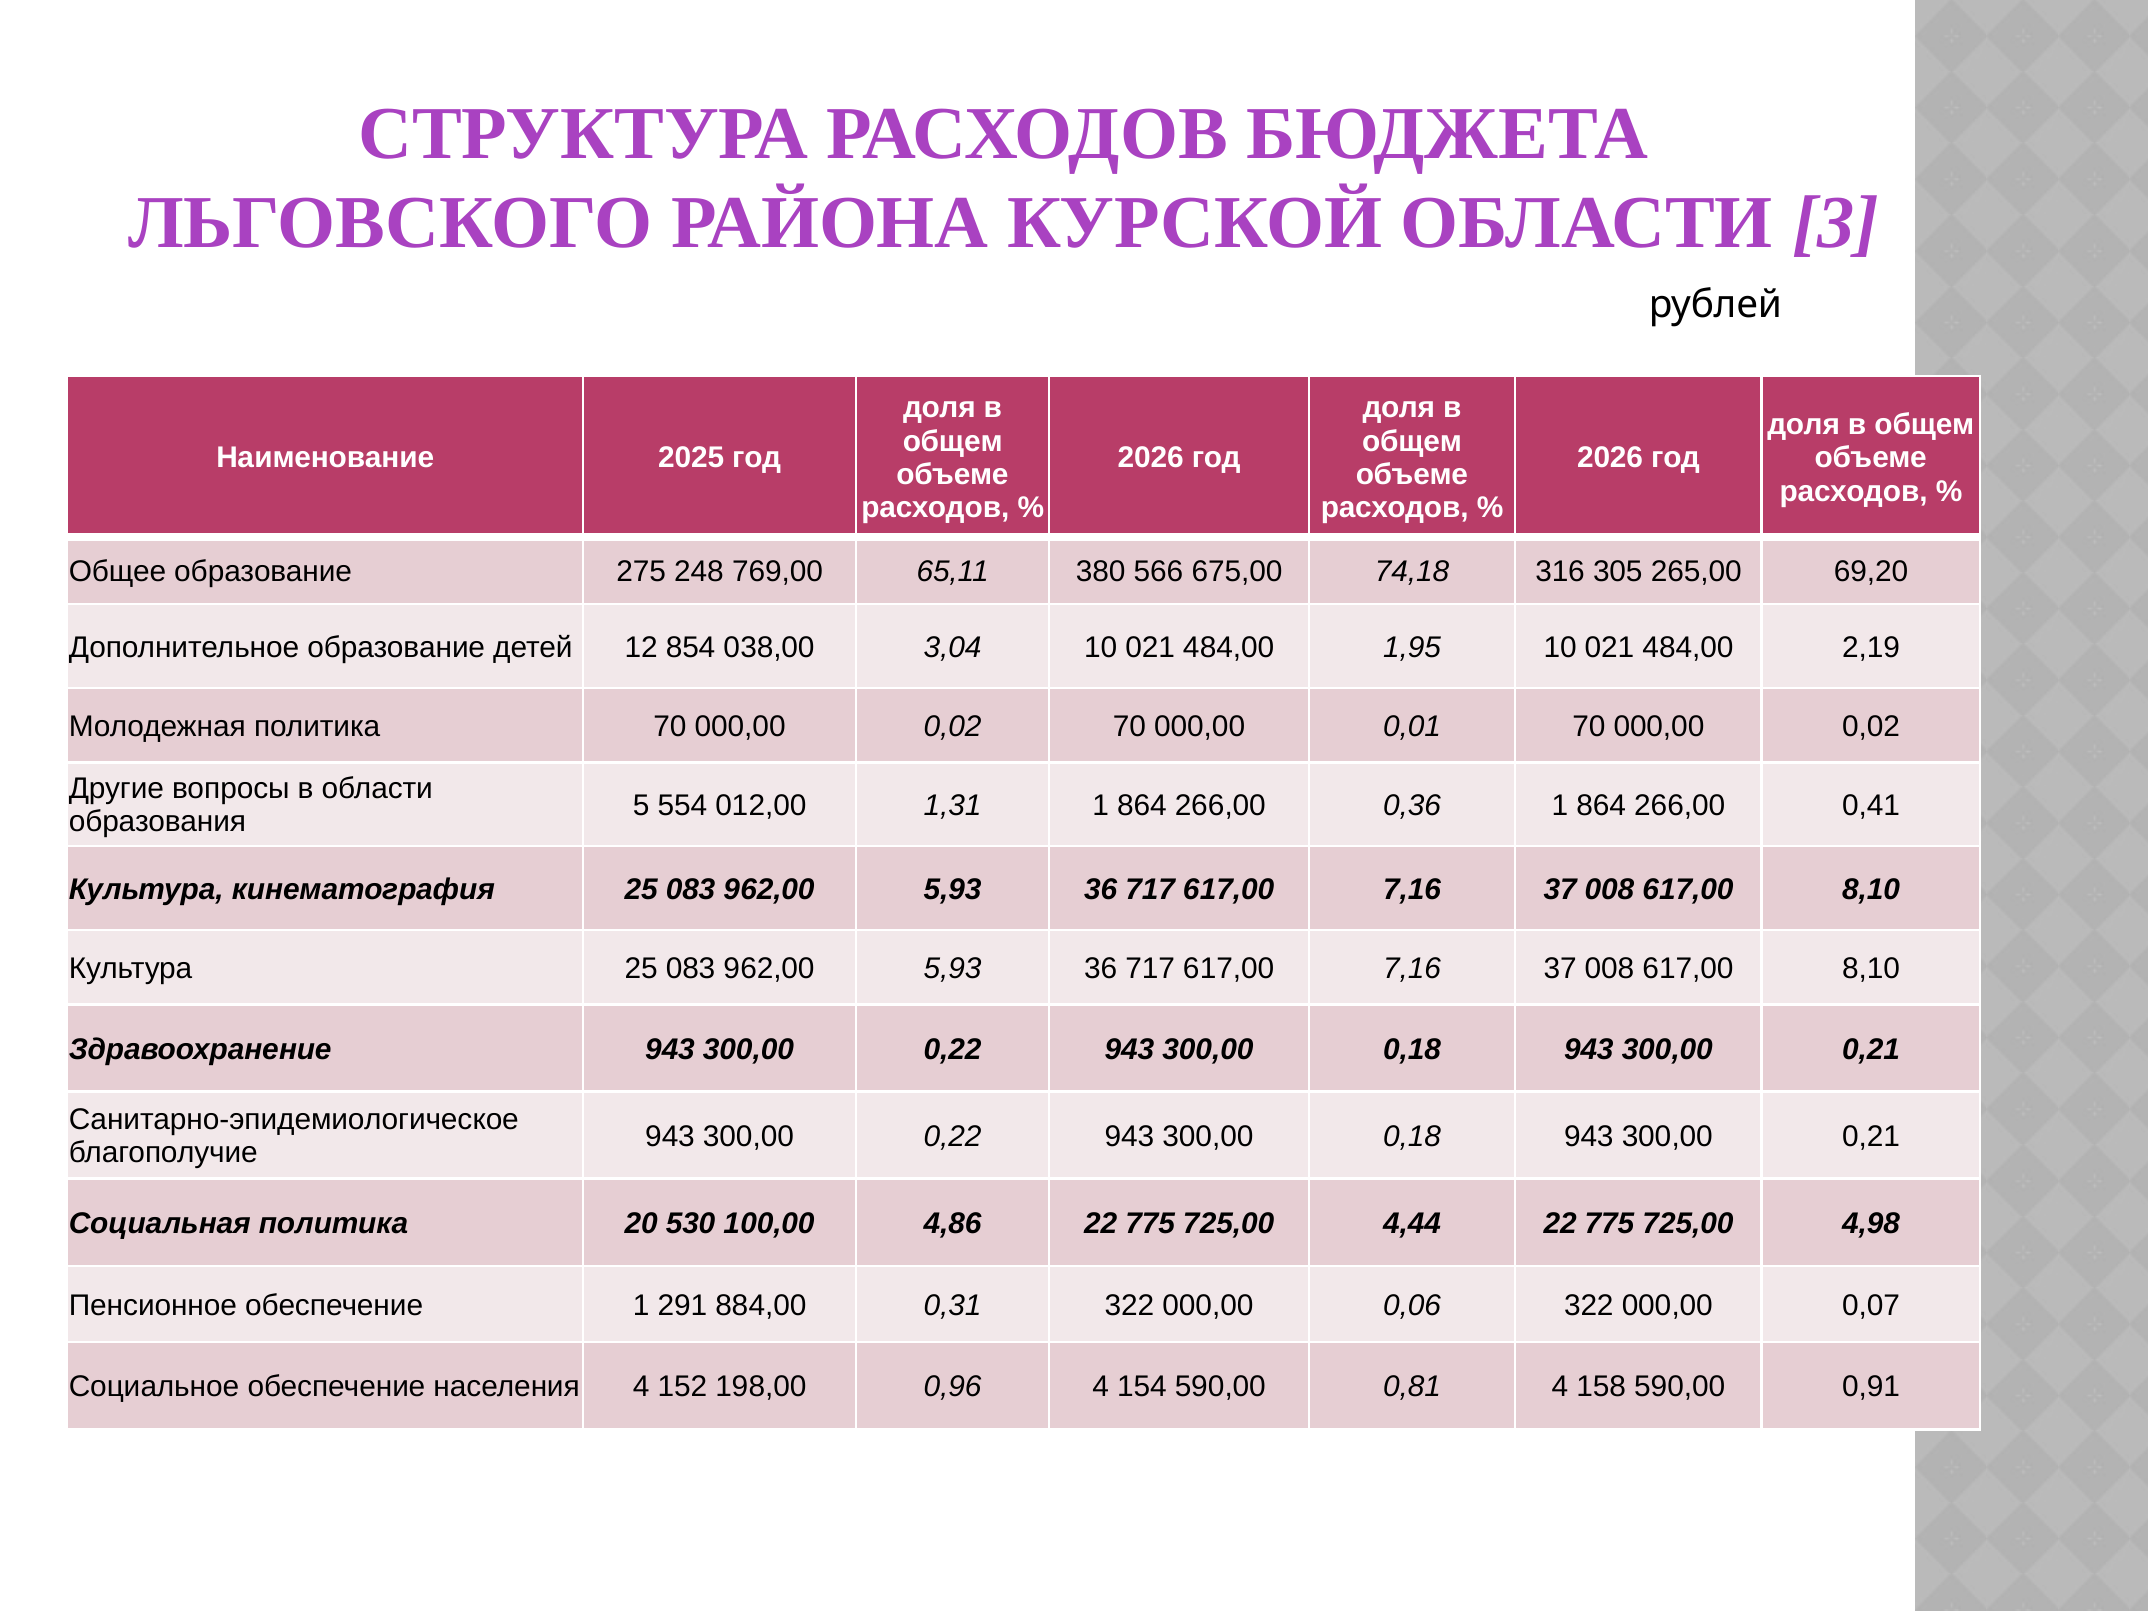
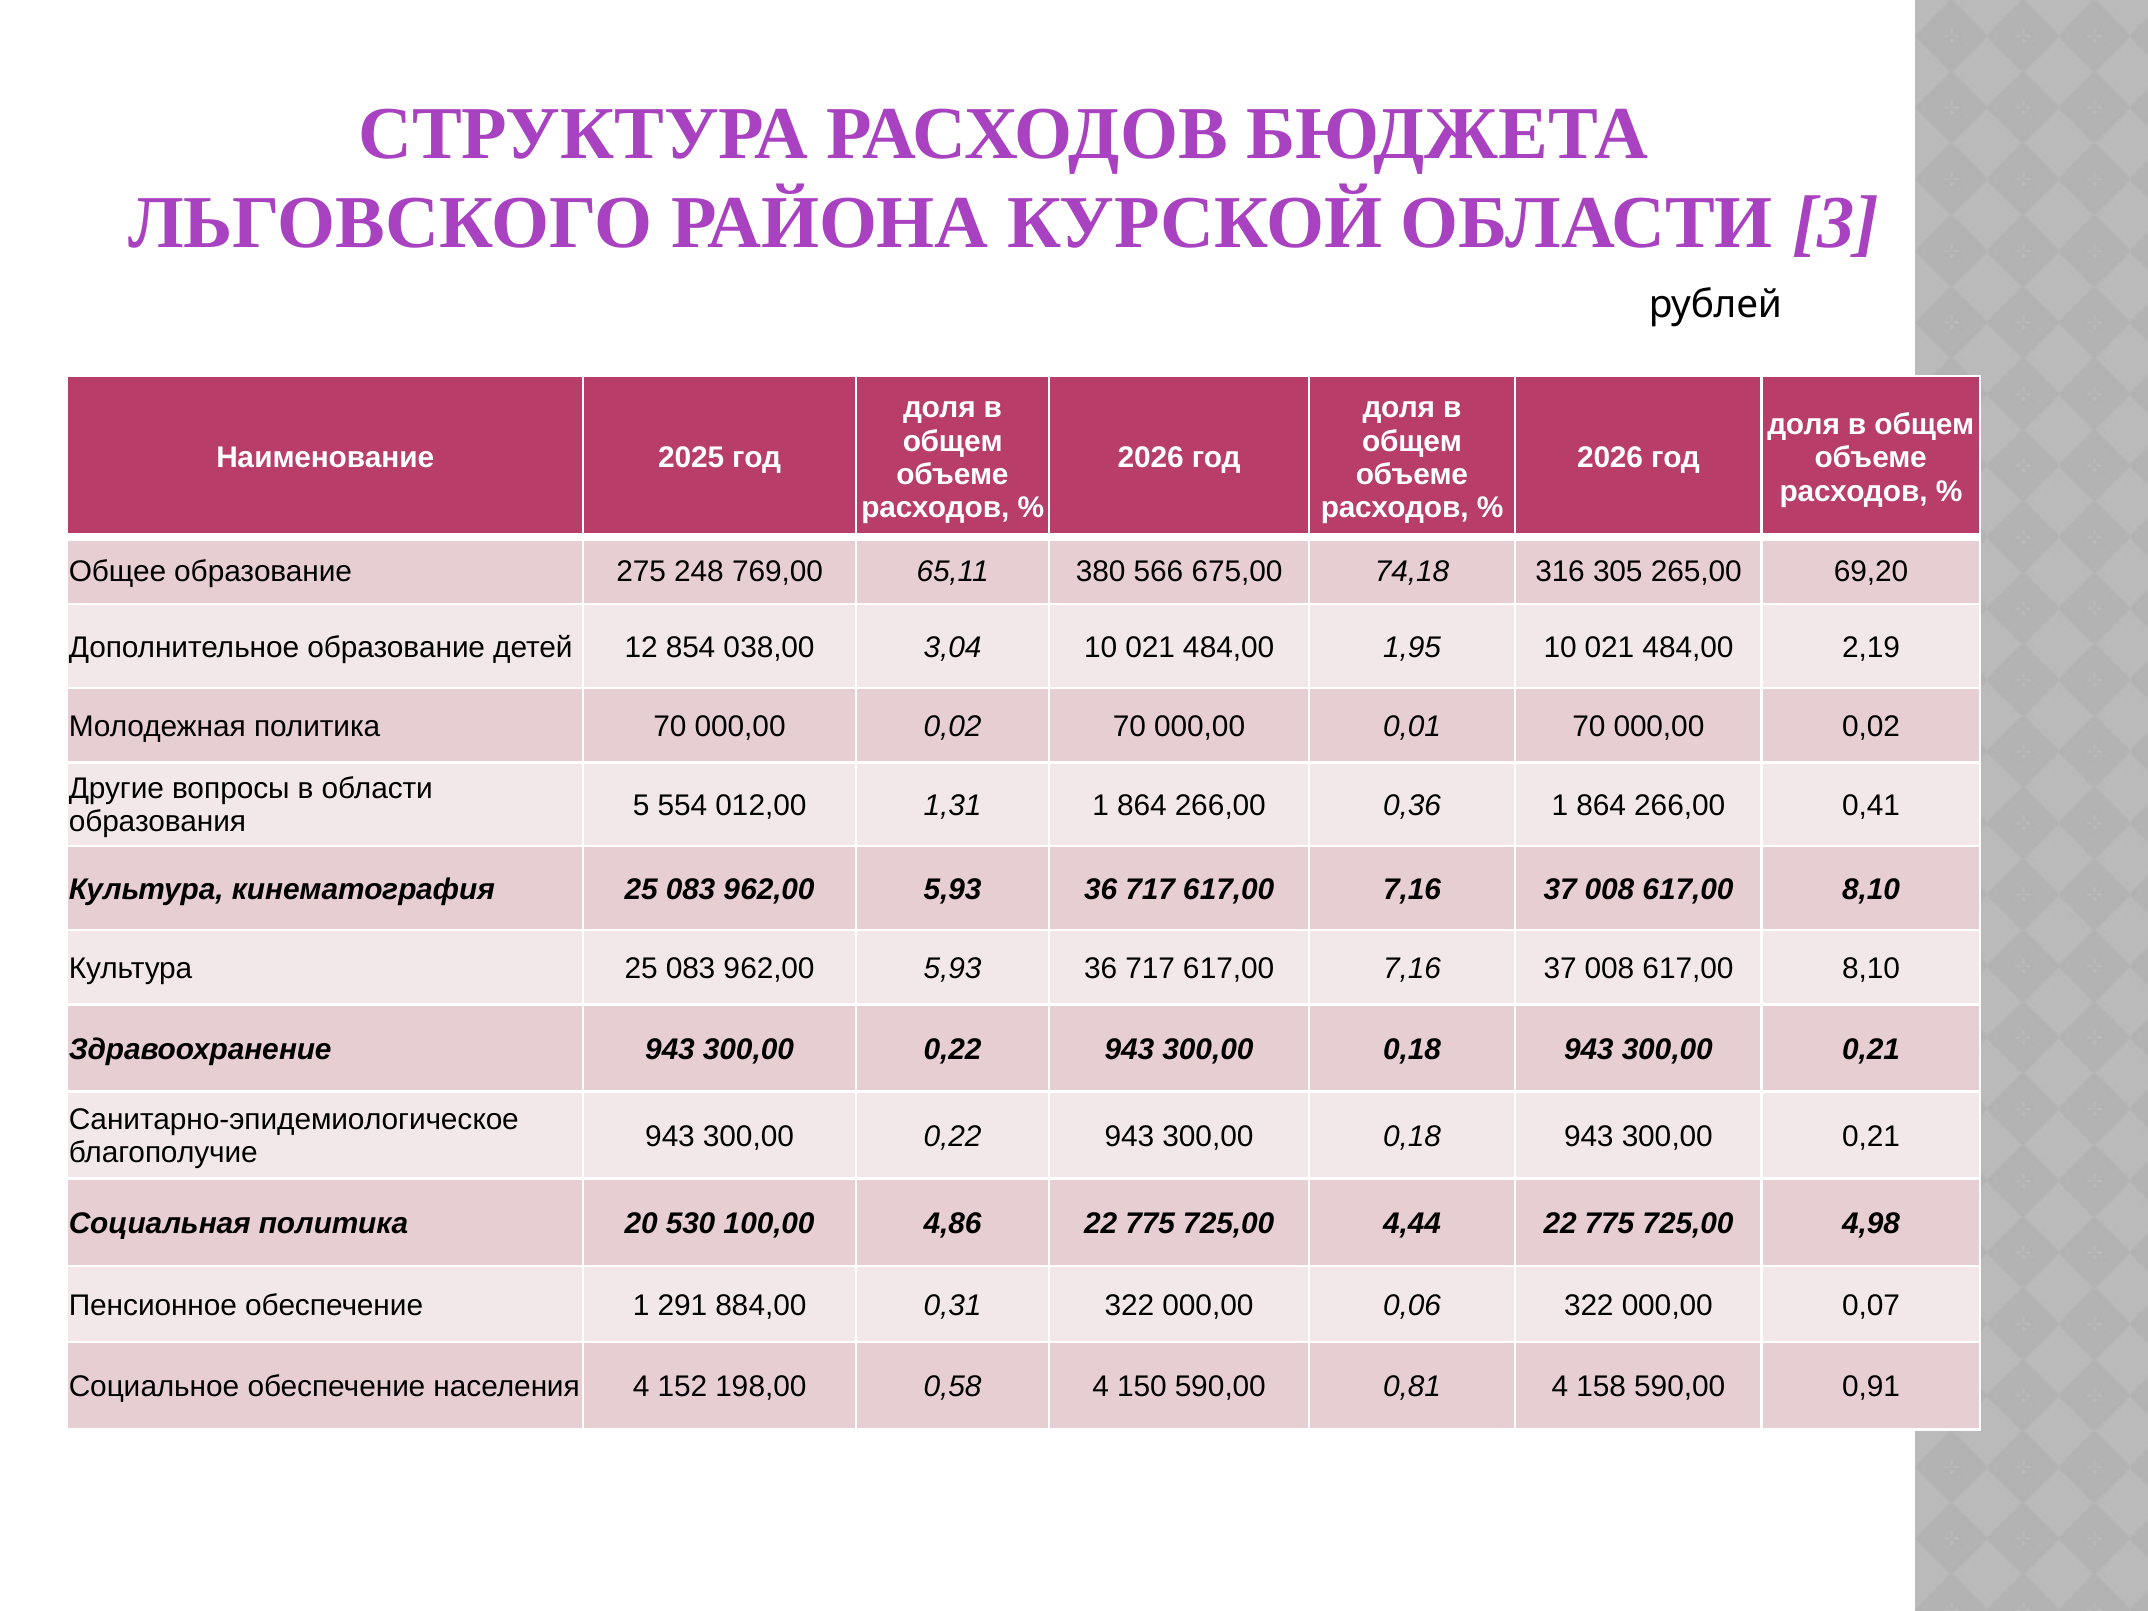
0,96: 0,96 -> 0,58
154: 154 -> 150
